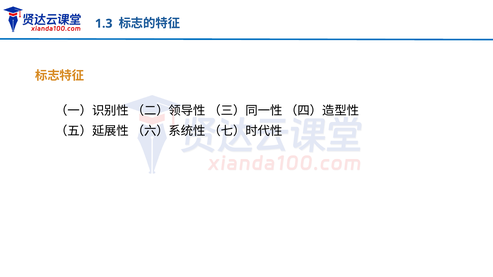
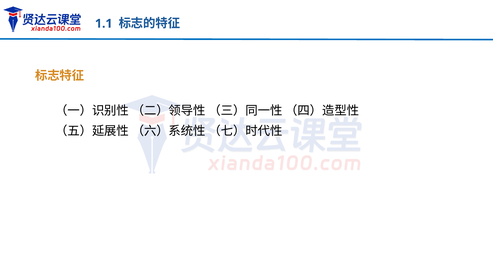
1.3: 1.3 -> 1.1
